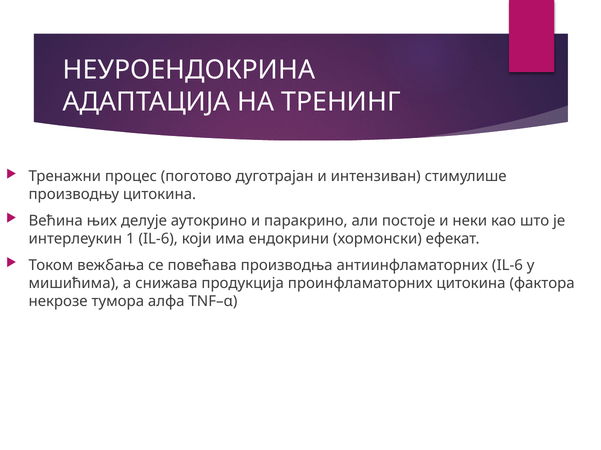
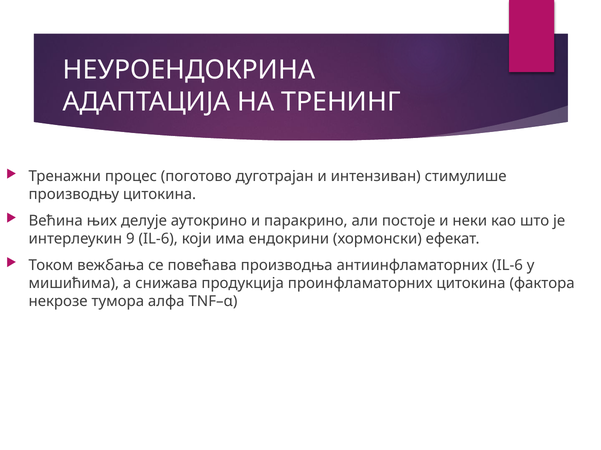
1: 1 -> 9
